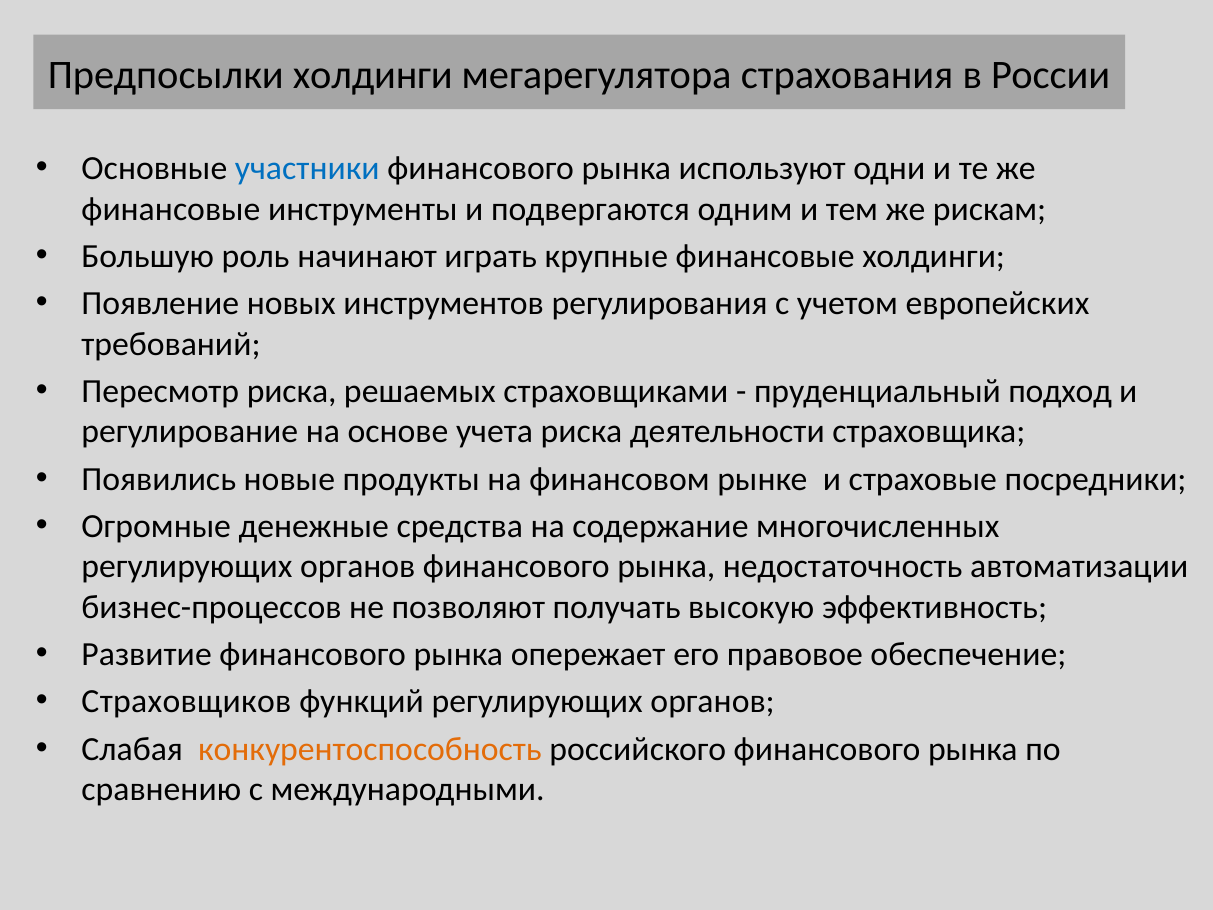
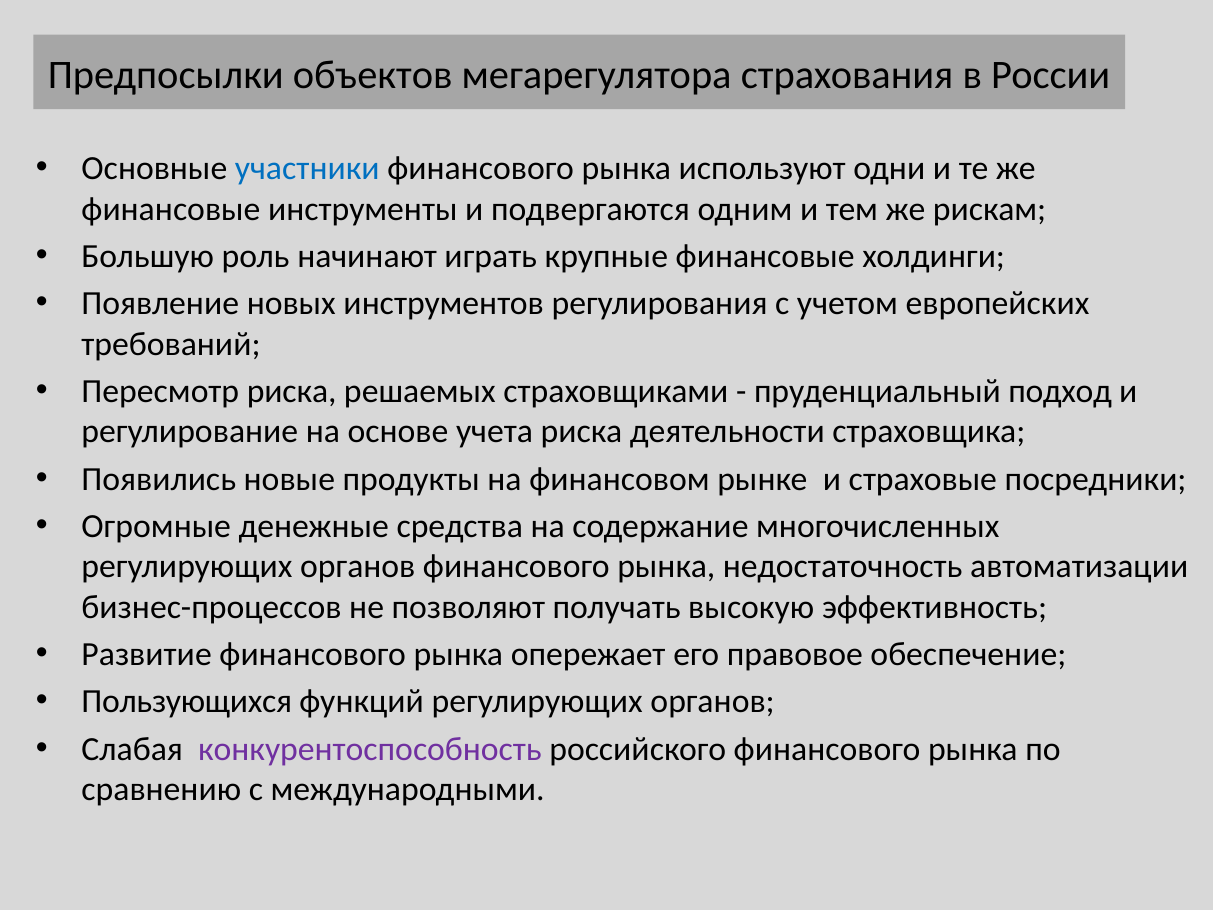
Предпосылки холдинги: холдинги -> объектов
Страховщиков: Страховщиков -> Пользующихся
конкурентоспособность colour: orange -> purple
